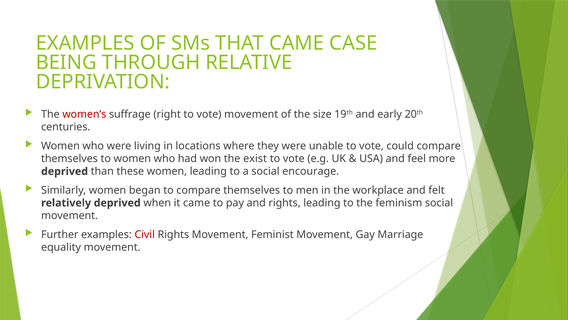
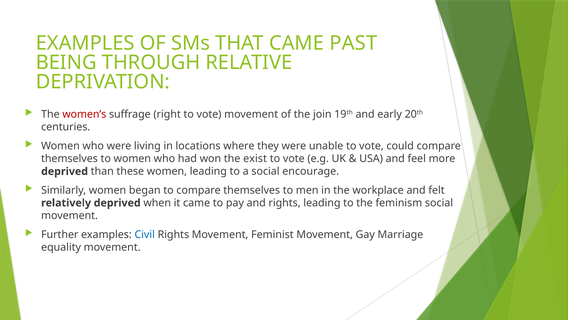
CASE: CASE -> PAST
size: size -> join
Civil colour: red -> blue
